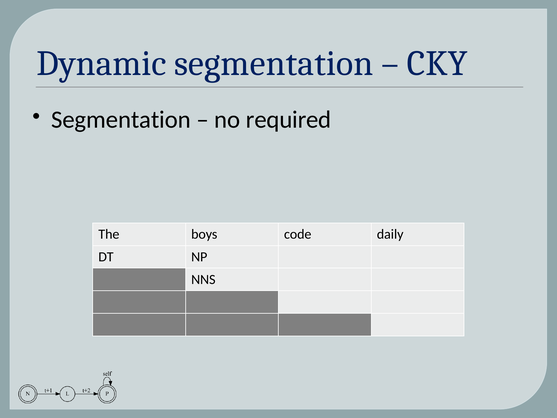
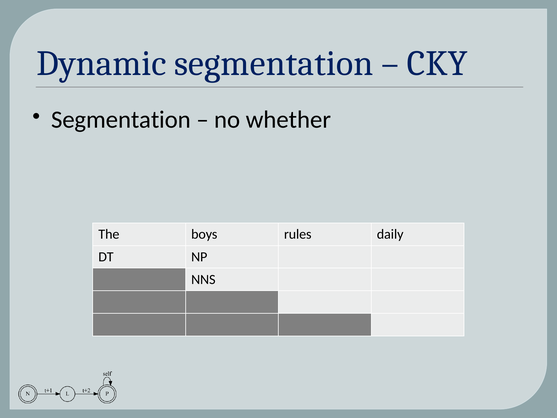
required: required -> whether
code: code -> rules
